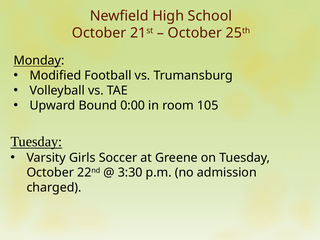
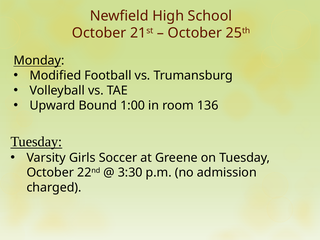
0:00: 0:00 -> 1:00
105: 105 -> 136
